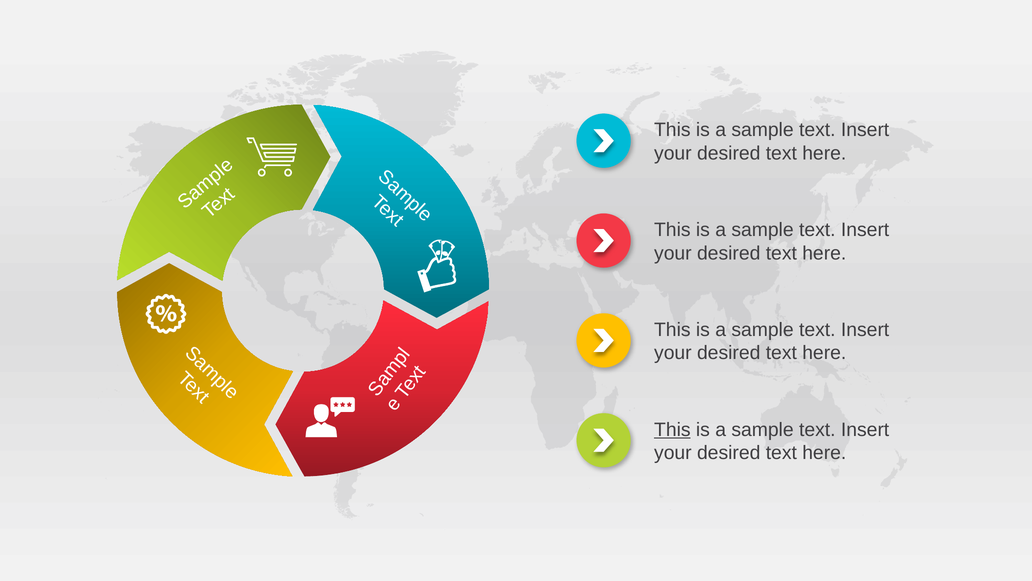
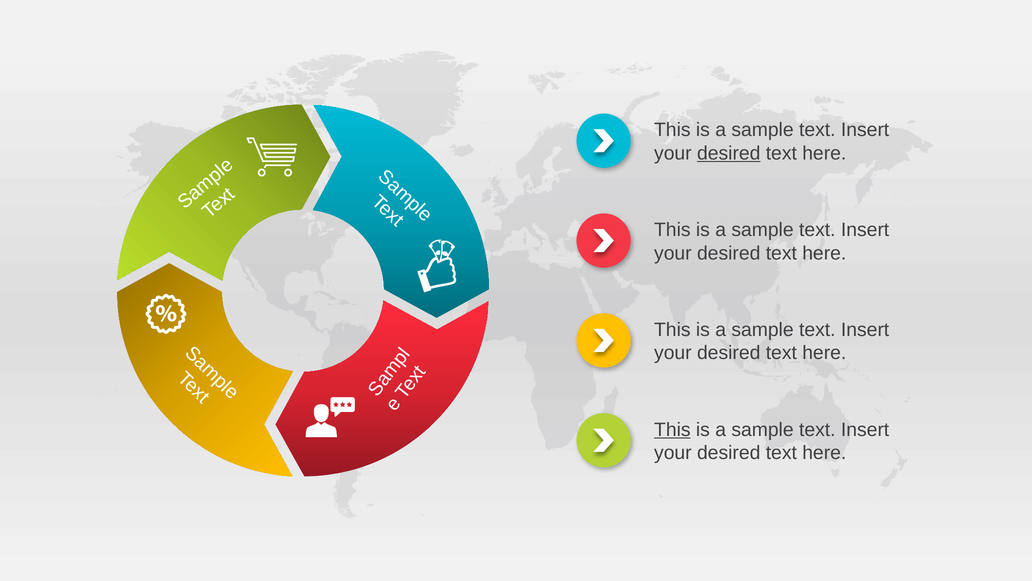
desired at (729, 153) underline: none -> present
